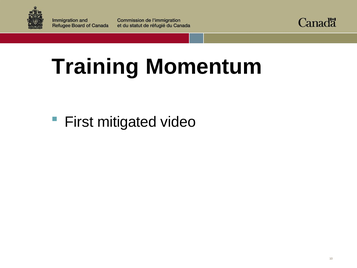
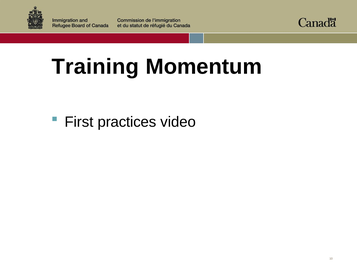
mitigated: mitigated -> practices
